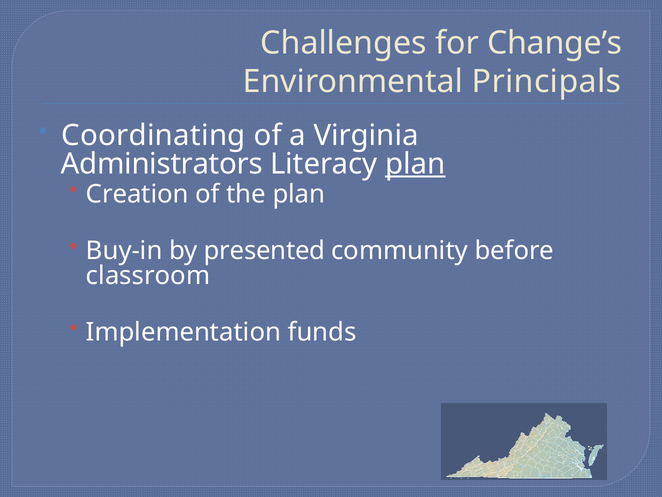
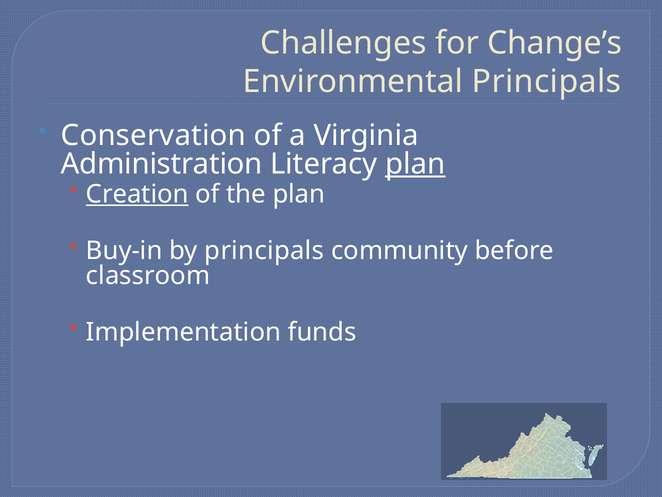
Coordinating: Coordinating -> Conservation
Administrators: Administrators -> Administration
Creation underline: none -> present
by presented: presented -> principals
